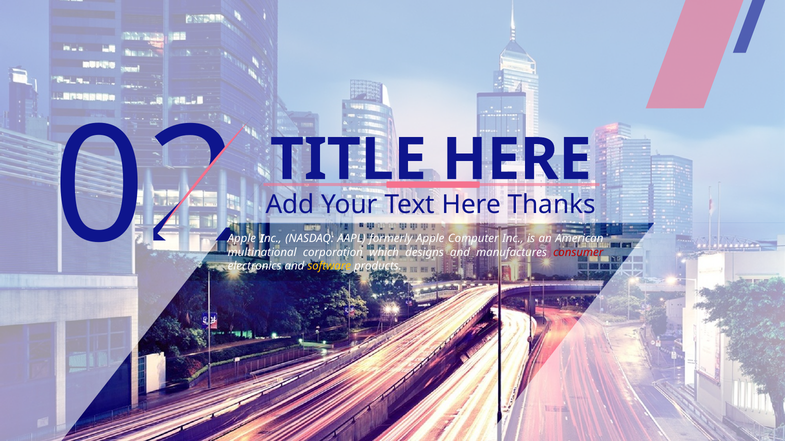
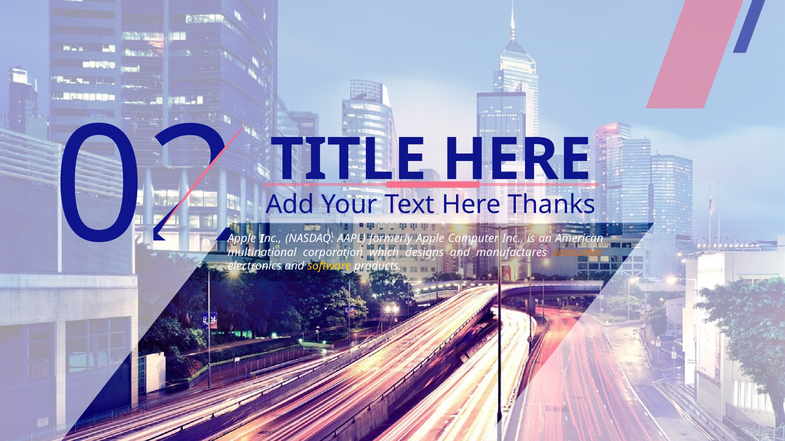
consumer colour: red -> orange
